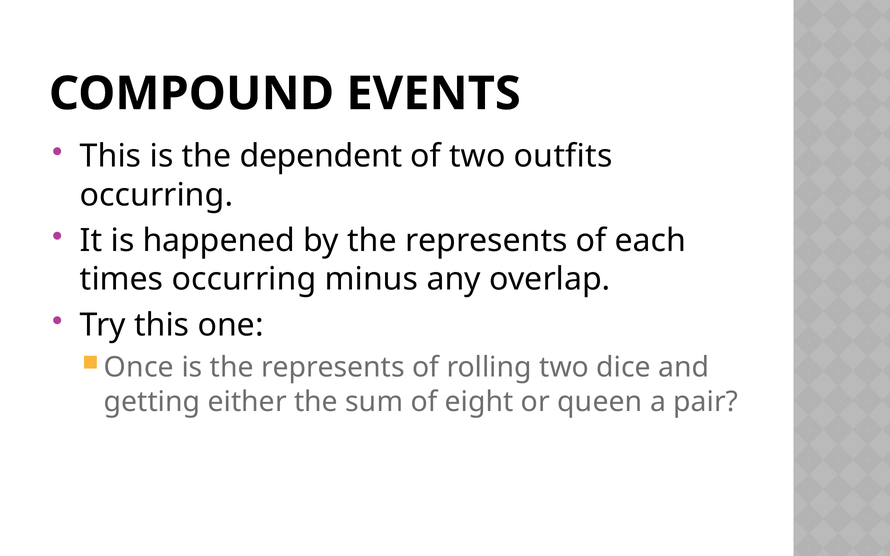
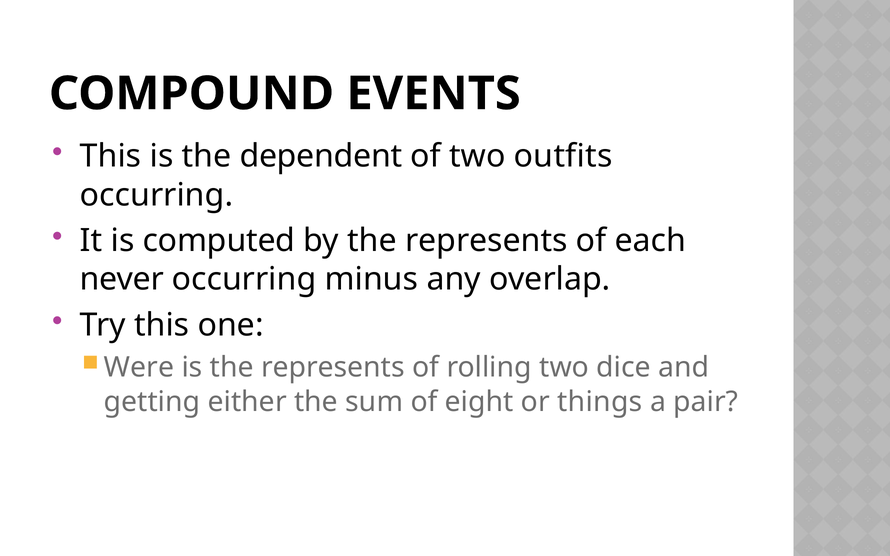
happened: happened -> computed
times: times -> never
Once: Once -> Were
queen: queen -> things
